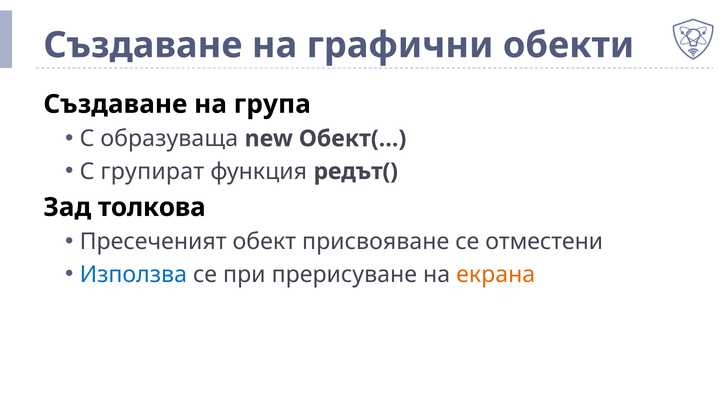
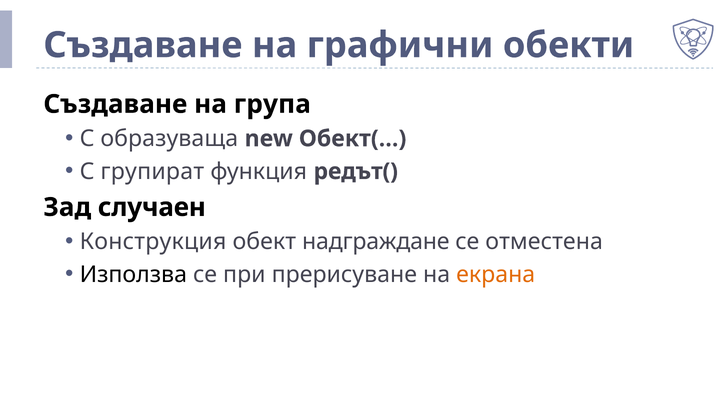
толкова: толкова -> случаен
Пресеченият: Пресеченият -> Конструкция
присвояване: присвояване -> надграждане
отместени: отместени -> отместена
Използва colour: blue -> black
